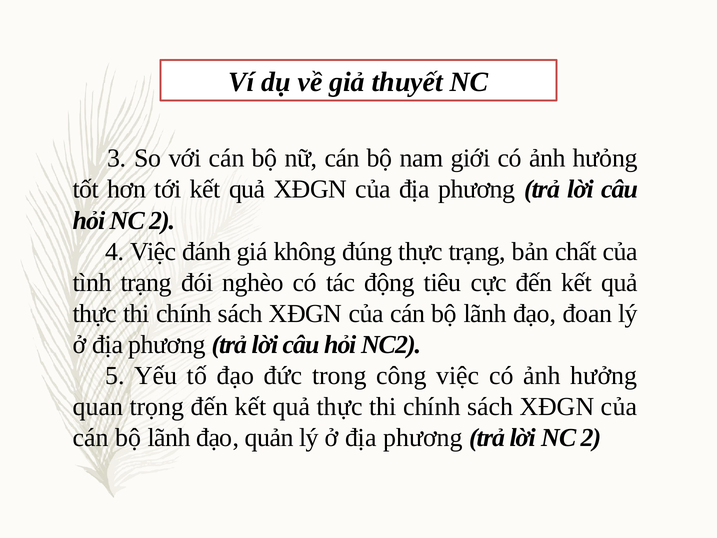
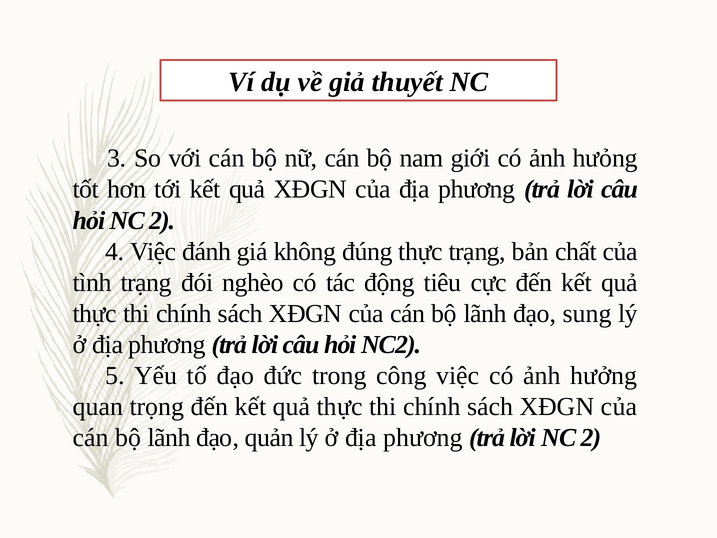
đoan: đoan -> sung
